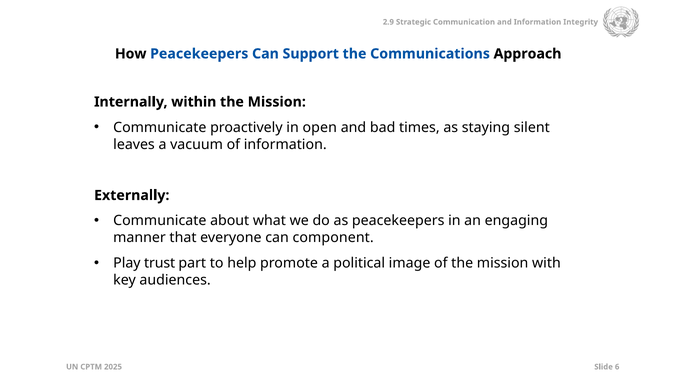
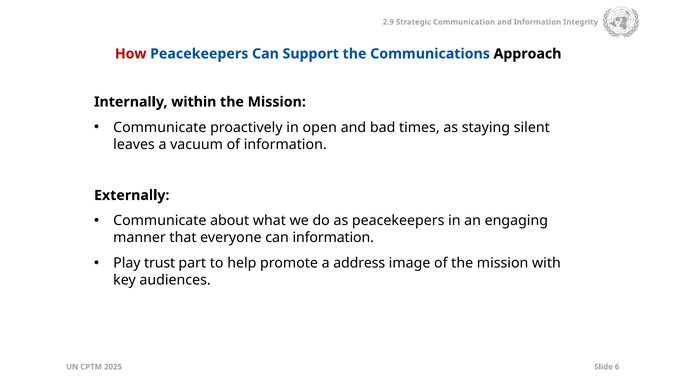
How colour: black -> red
can component: component -> information
political: political -> address
